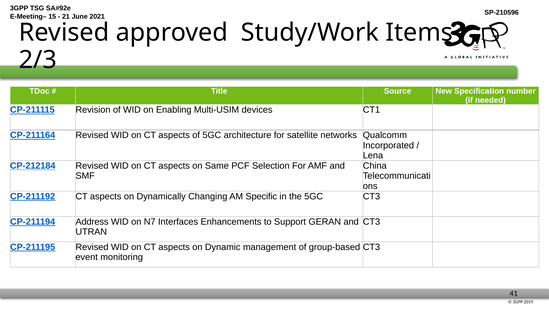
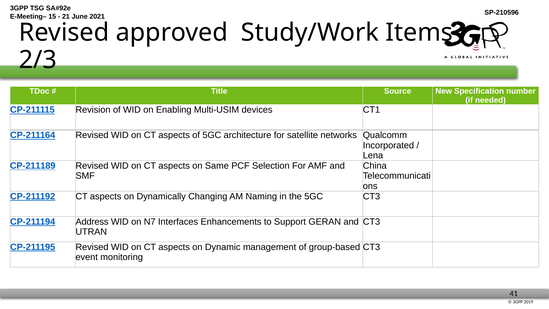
CP-212184: CP-212184 -> CP-211189
Specific: Specific -> Naming
